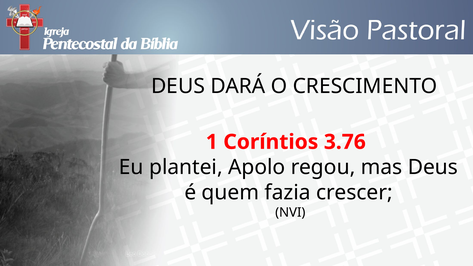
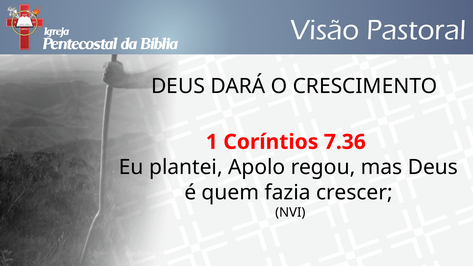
3.76: 3.76 -> 7.36
